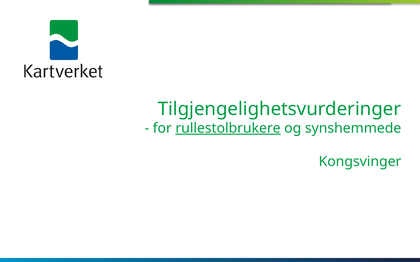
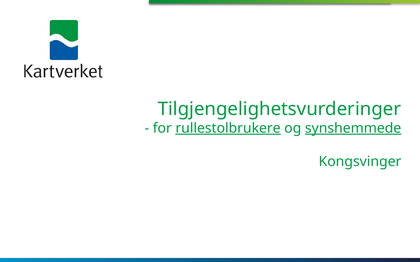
synshemmede underline: none -> present
